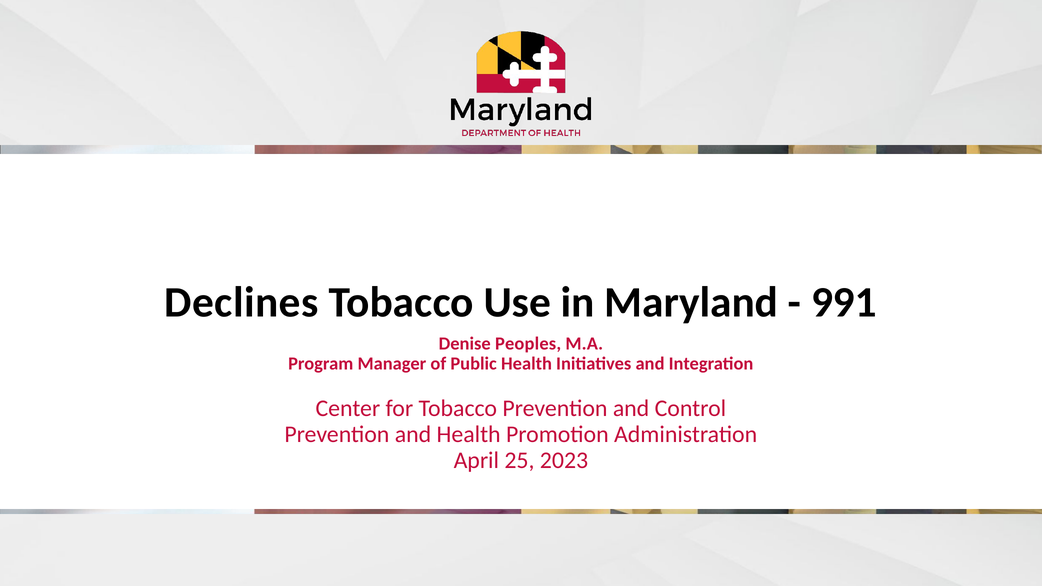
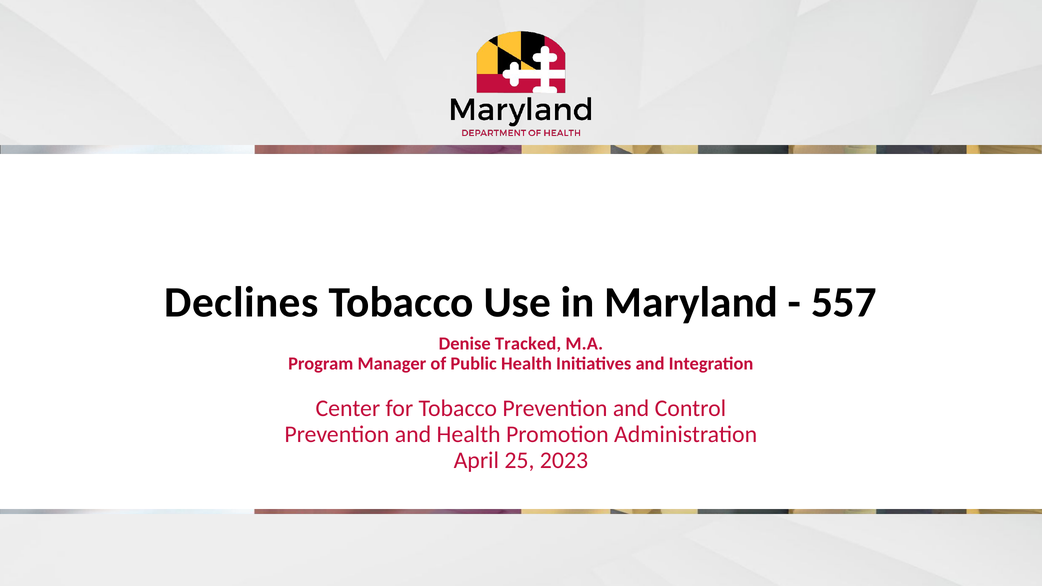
991: 991 -> 557
Peoples: Peoples -> Tracked
